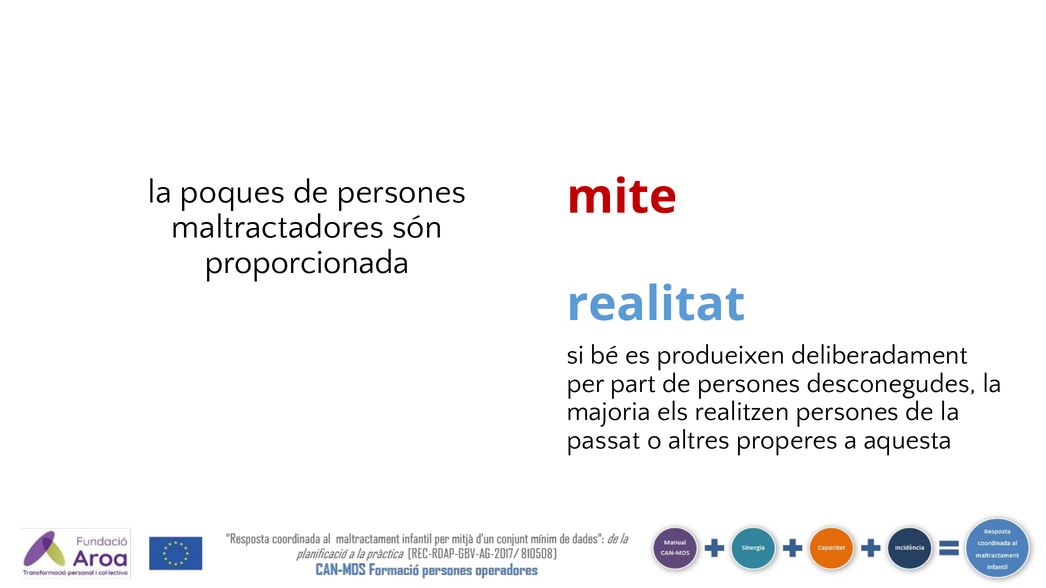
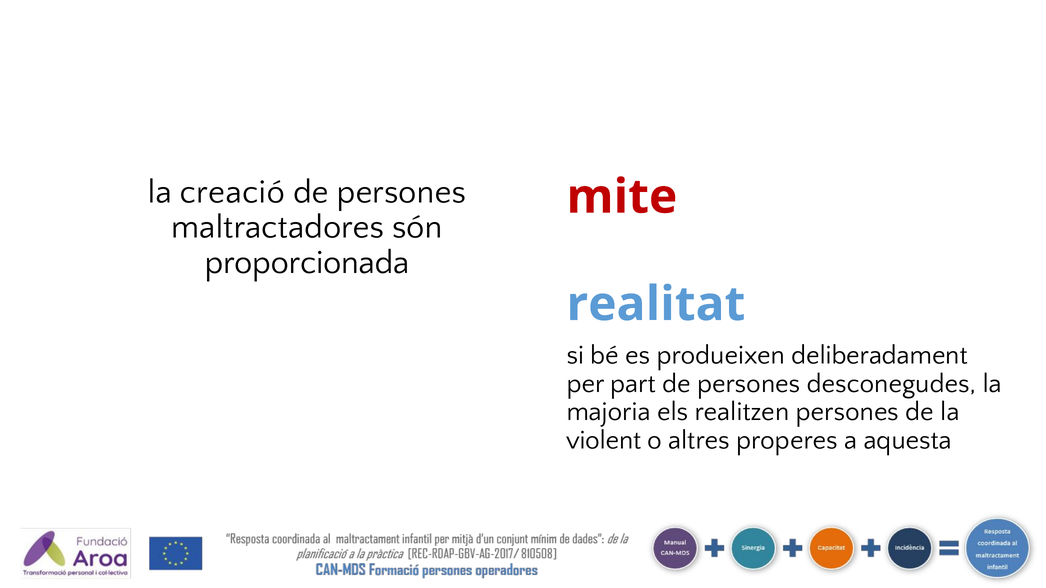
poques: poques -> creació
passat: passat -> violent
